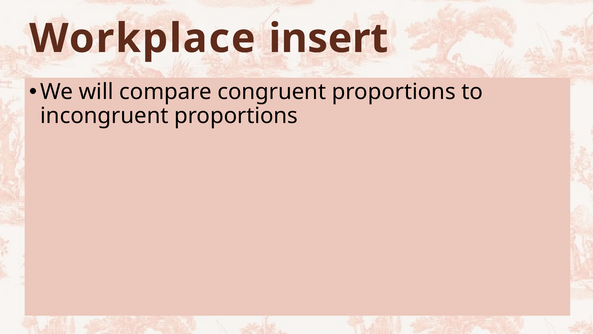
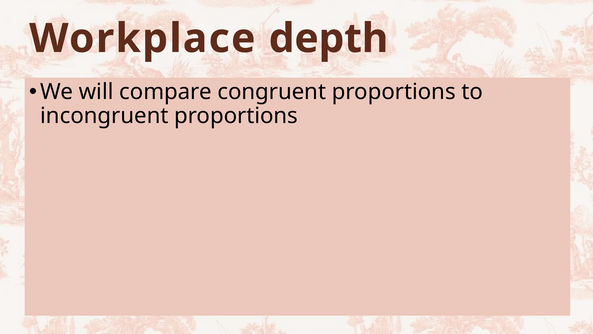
insert: insert -> depth
